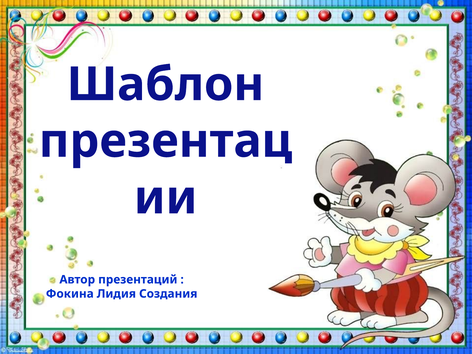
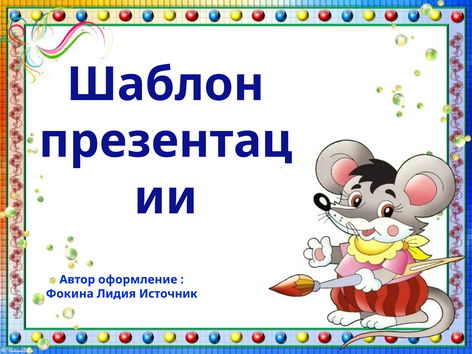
презентаций: презентаций -> оформление
Создания: Создания -> Источник
